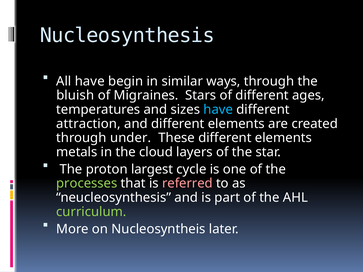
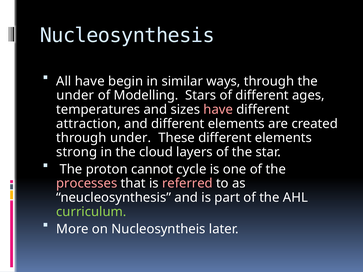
bluish at (75, 96): bluish -> under
Migraines: Migraines -> Modelling
have at (218, 110) colour: light blue -> pink
metals: metals -> strong
largest: largest -> cannot
processes colour: light green -> pink
